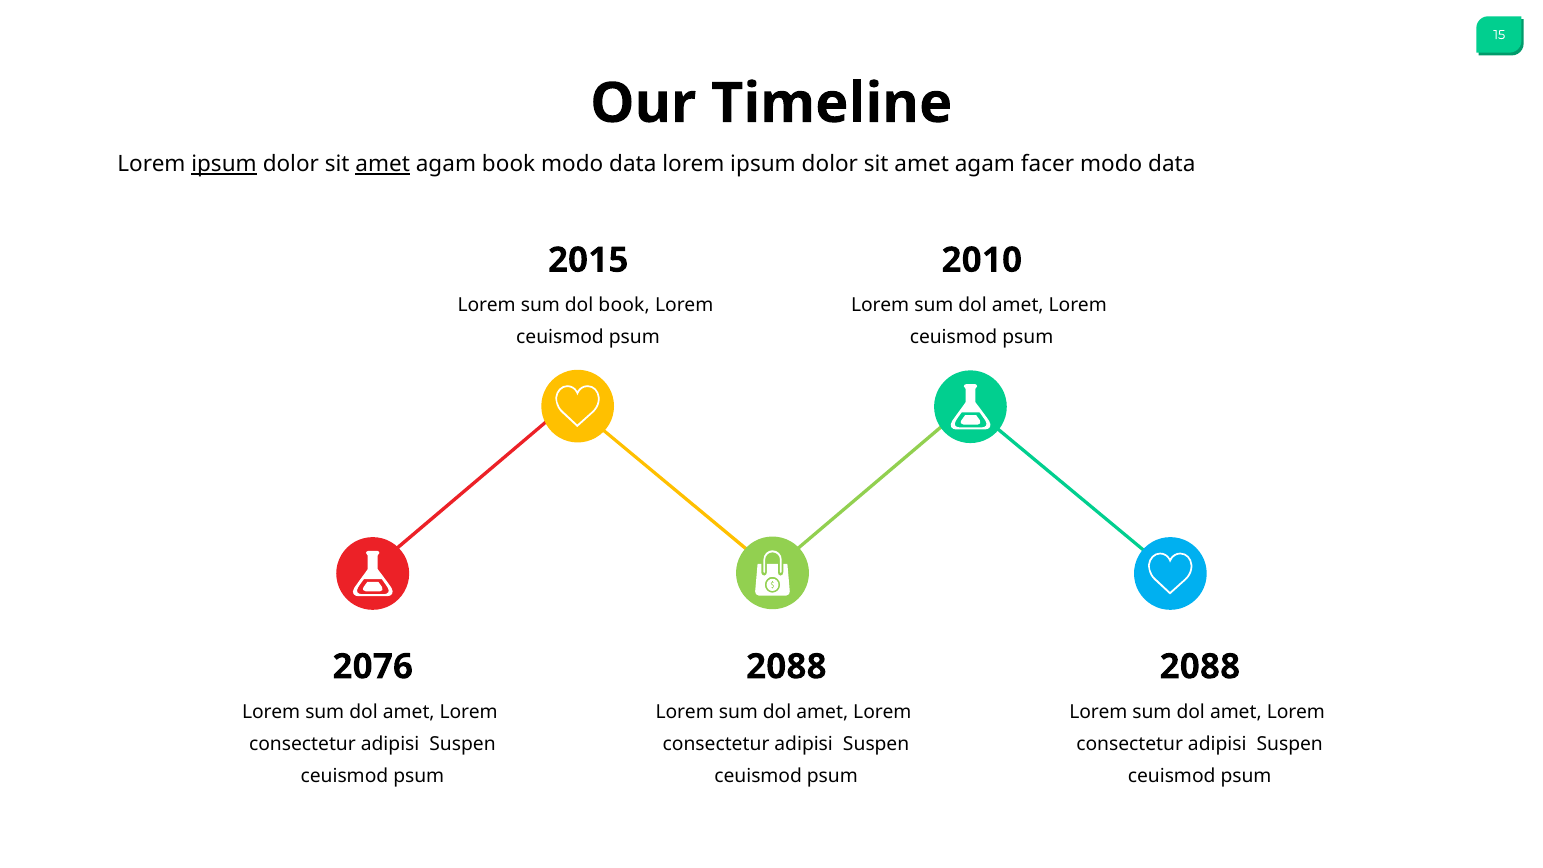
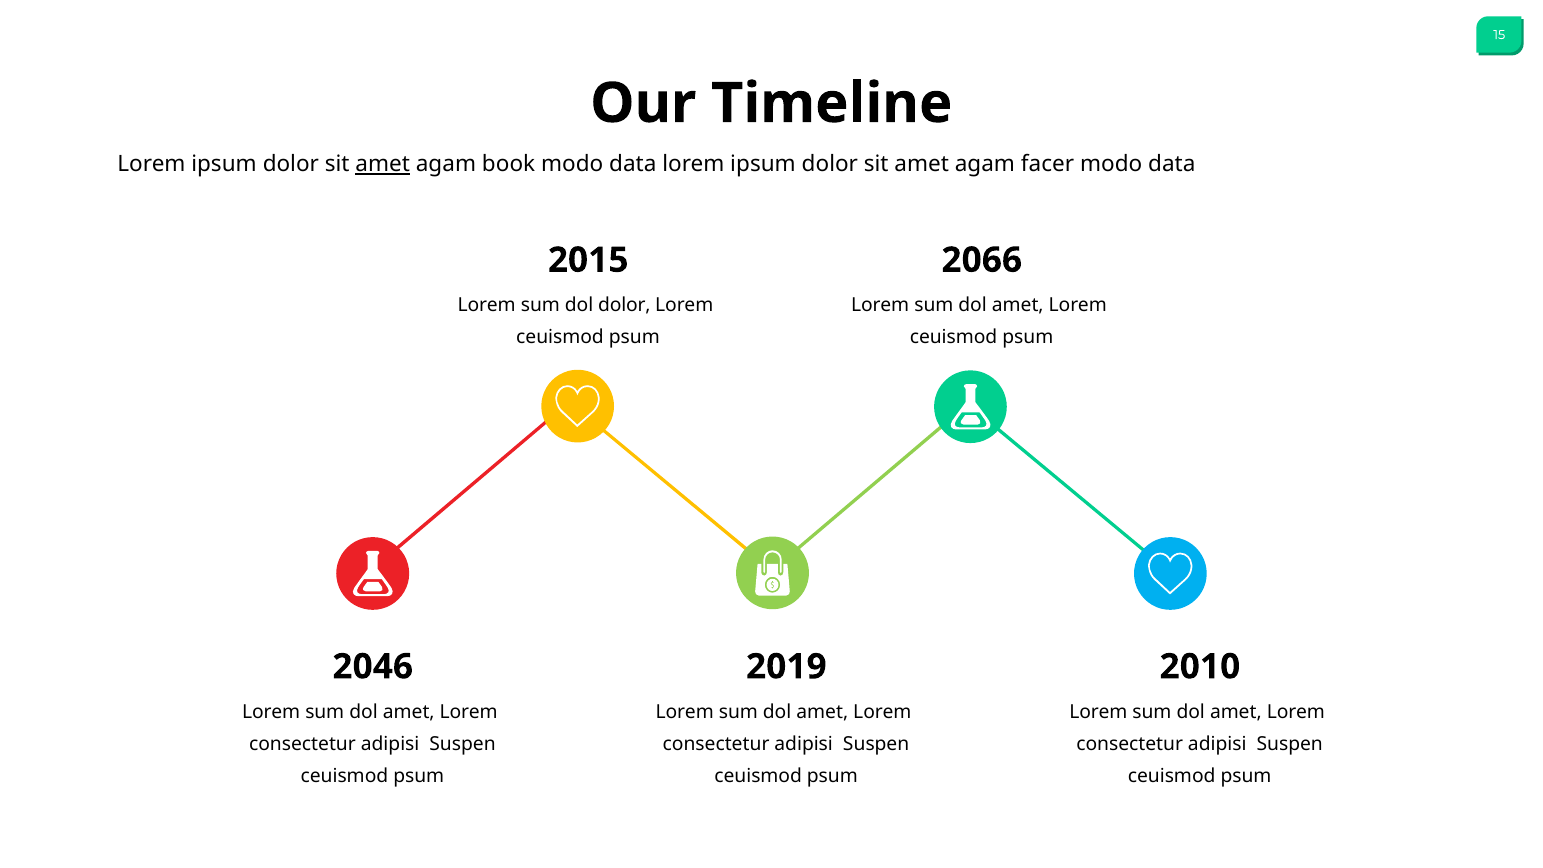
ipsum at (224, 164) underline: present -> none
2010: 2010 -> 2066
dol book: book -> dolor
2076: 2076 -> 2046
2088 at (786, 667): 2088 -> 2019
2088 at (1200, 667): 2088 -> 2010
